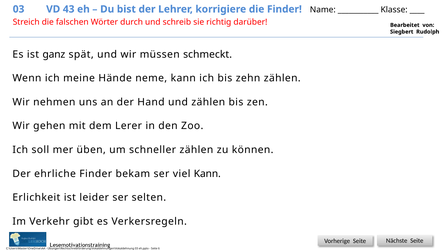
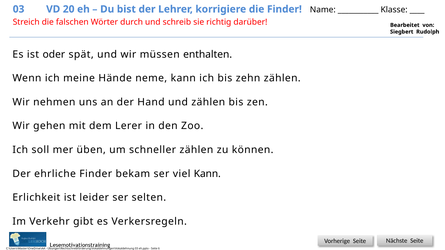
43: 43 -> 20
ganz: ganz -> oder
schmeckt: schmeckt -> enthalten
